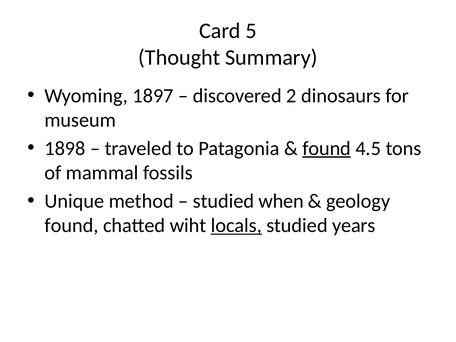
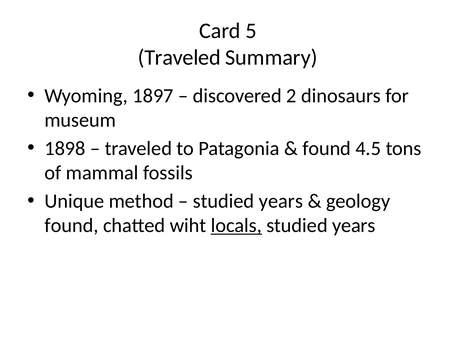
Thought at (179, 57): Thought -> Traveled
found at (327, 148) underline: present -> none
when at (281, 201): when -> years
